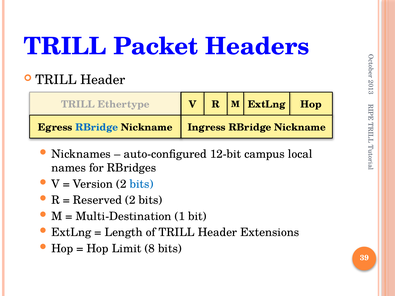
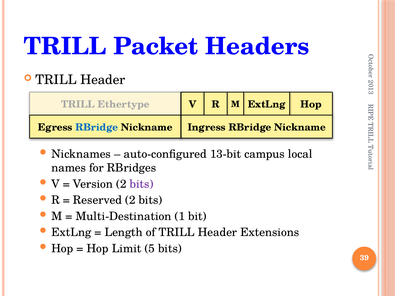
12-bit: 12-bit -> 13-bit
bits at (141, 184) colour: blue -> purple
8: 8 -> 5
